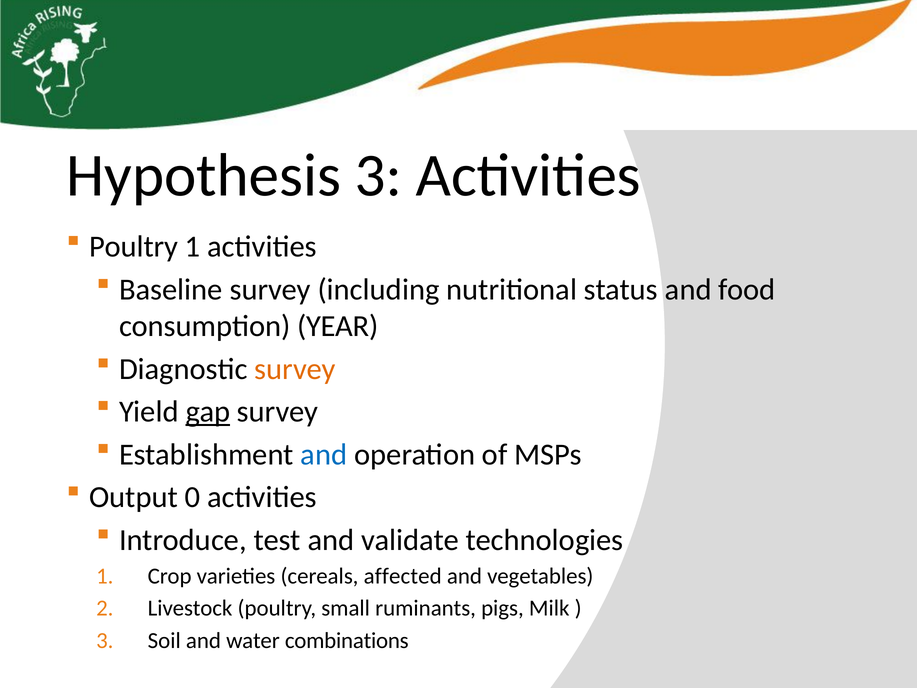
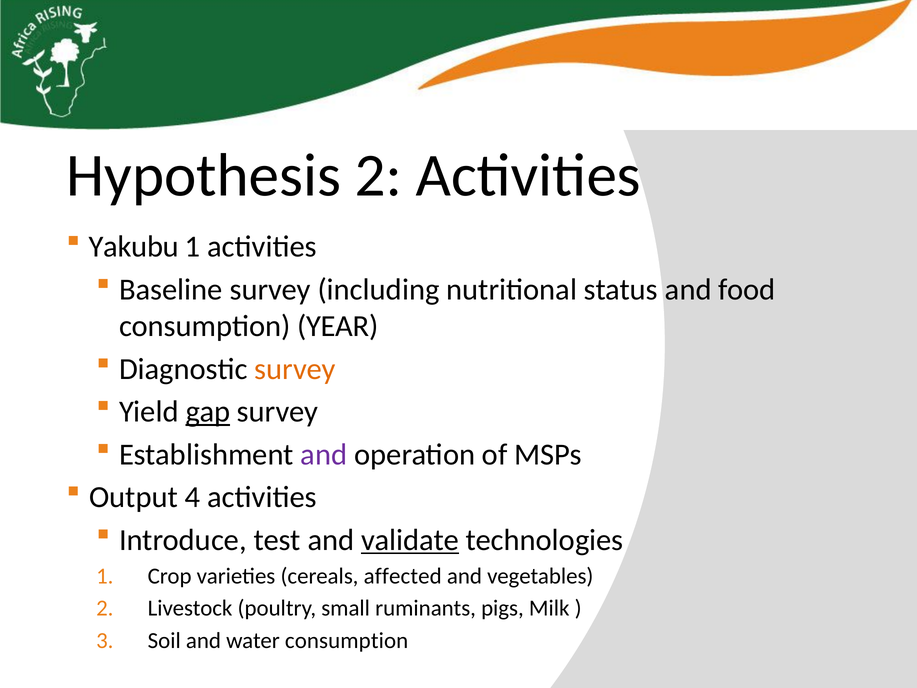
Hypothesis 3: 3 -> 2
Poultry at (134, 247): Poultry -> Yakubu
and at (324, 454) colour: blue -> purple
0: 0 -> 4
validate underline: none -> present
water combinations: combinations -> consumption
